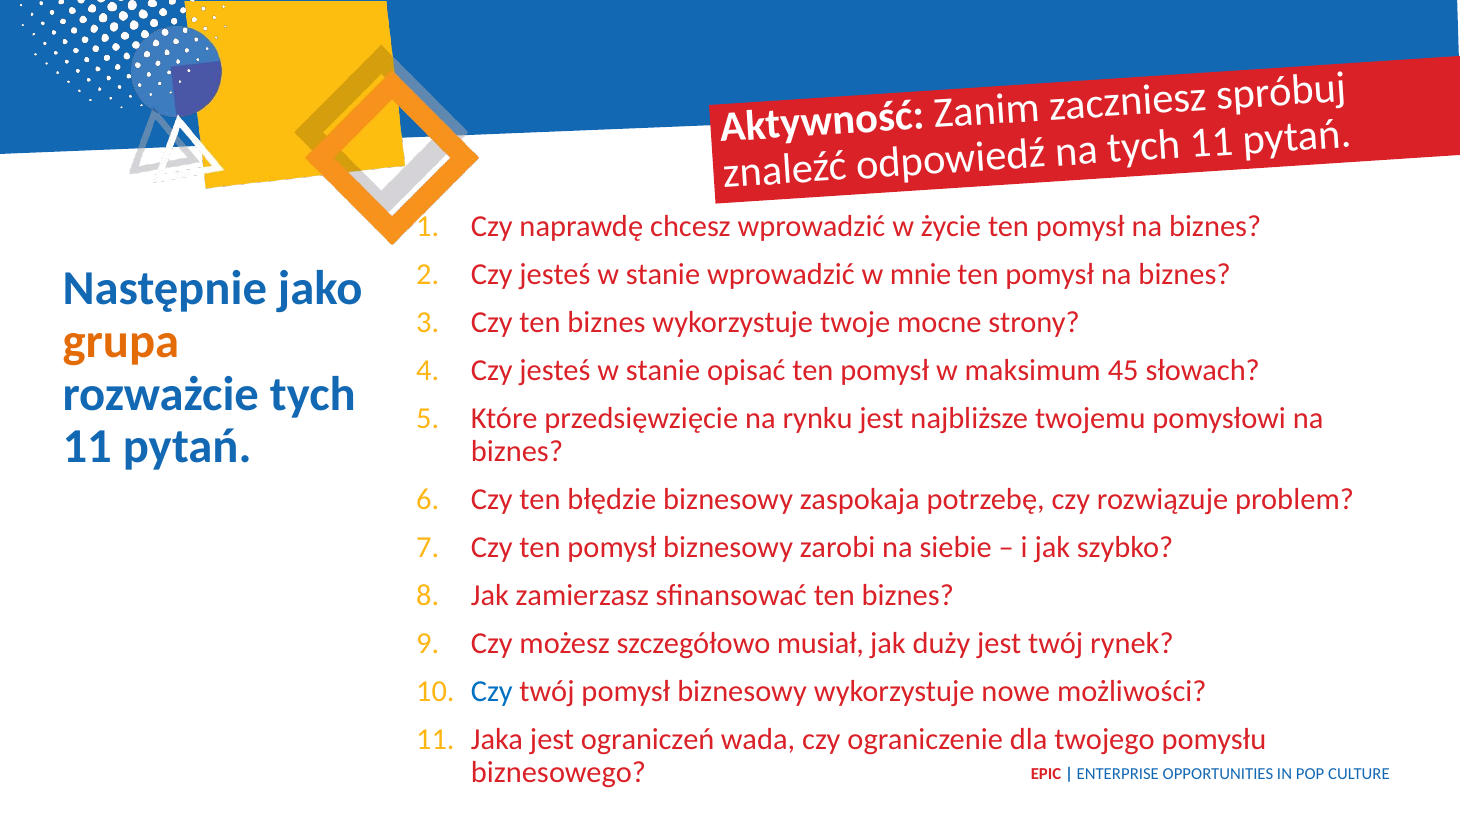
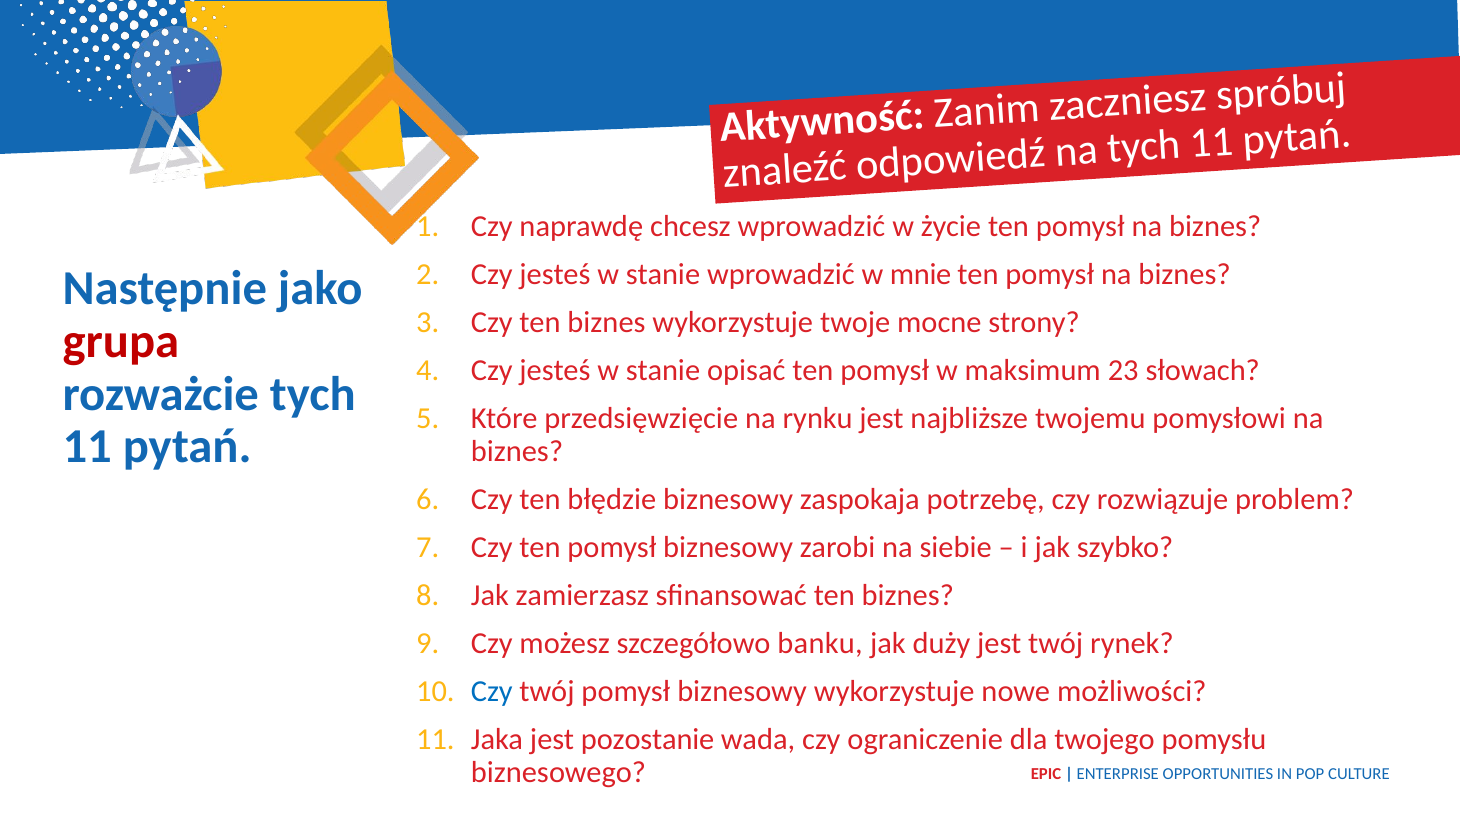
grupa colour: orange -> red
45: 45 -> 23
musiał: musiał -> banku
ograniczeń: ograniczeń -> pozostanie
